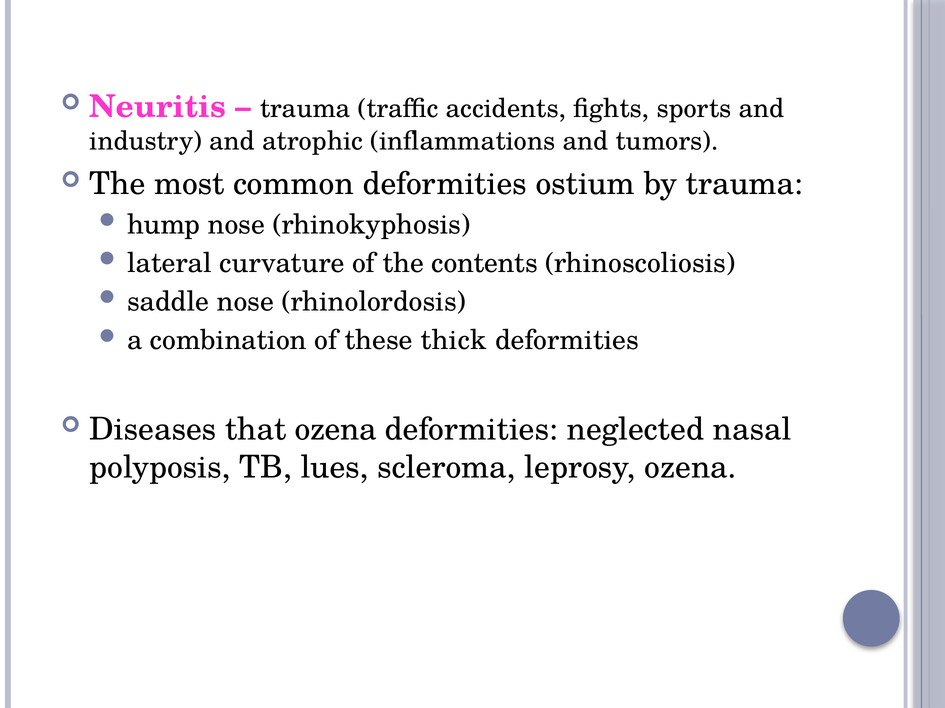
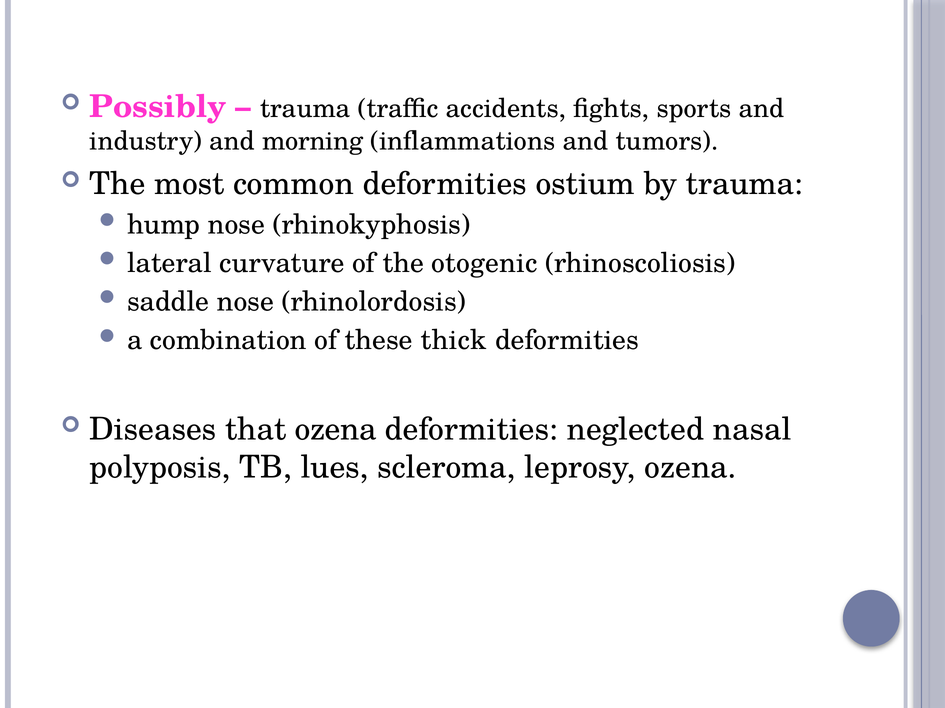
Neuritis: Neuritis -> Possibly
atrophic: atrophic -> morning
contents: contents -> otogenic
